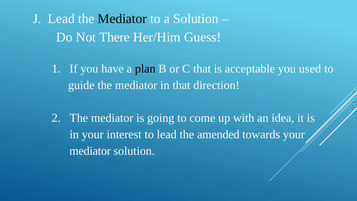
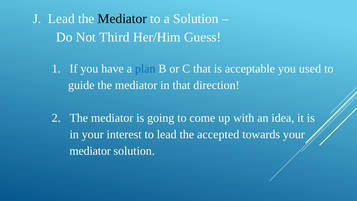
There: There -> Third
plan colour: black -> blue
amended: amended -> accepted
